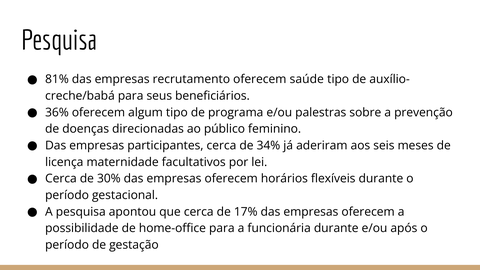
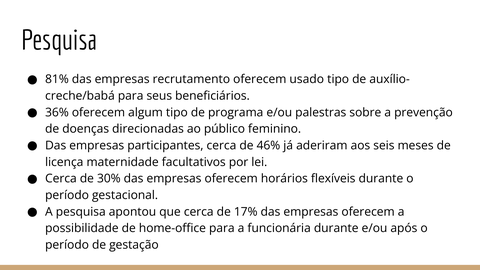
saúde: saúde -> usado
34%: 34% -> 46%
